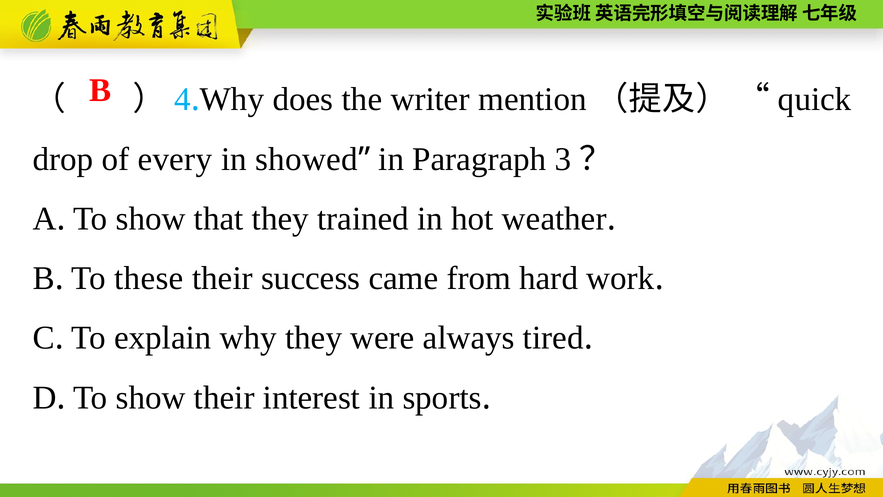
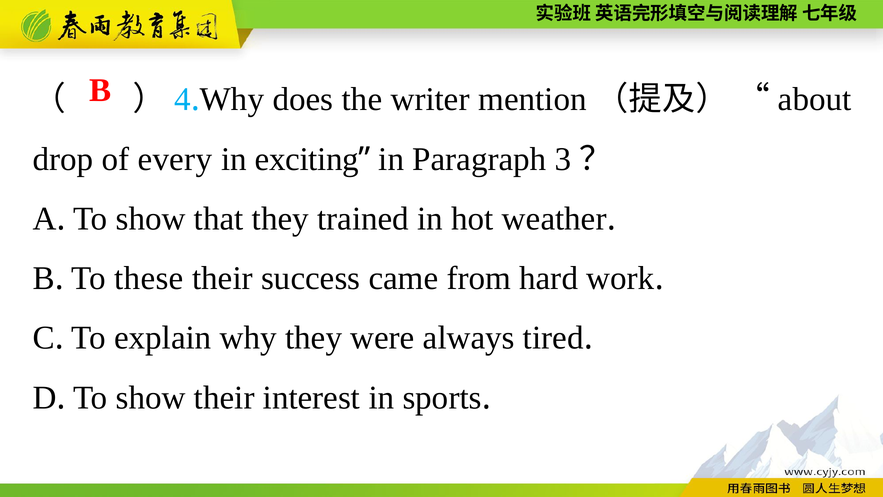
quick: quick -> about
showed: showed -> exciting
